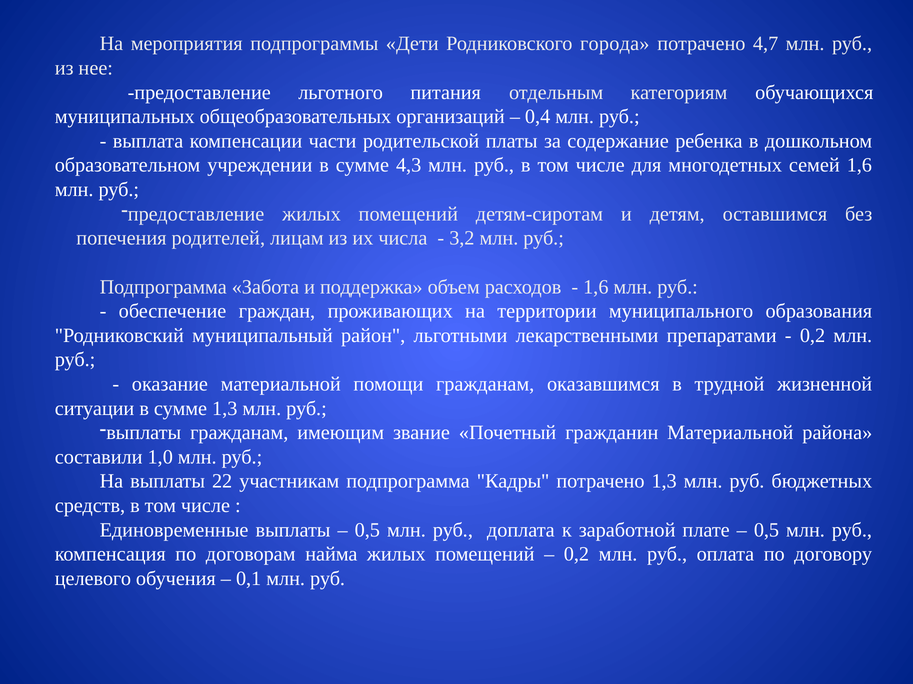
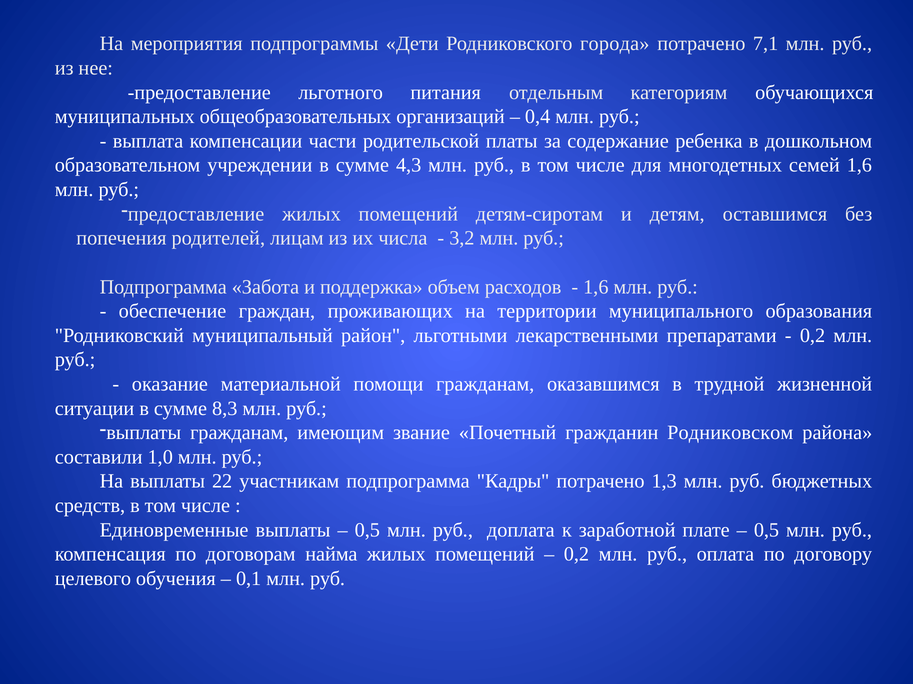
4,7: 4,7 -> 7,1
сумме 1,3: 1,3 -> 8,3
гражданин Материальной: Материальной -> Родниковском
